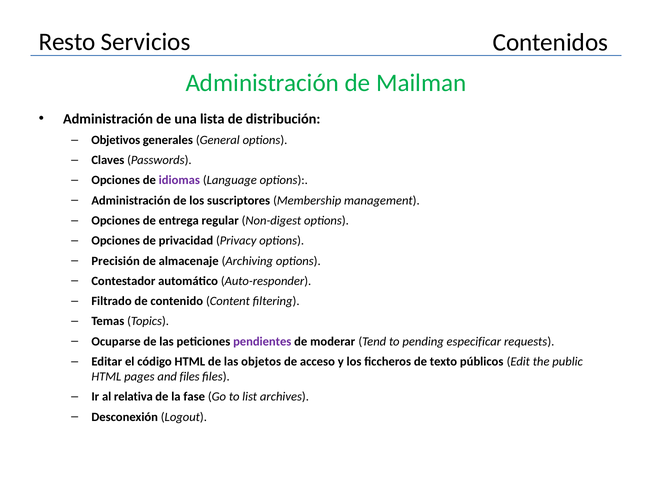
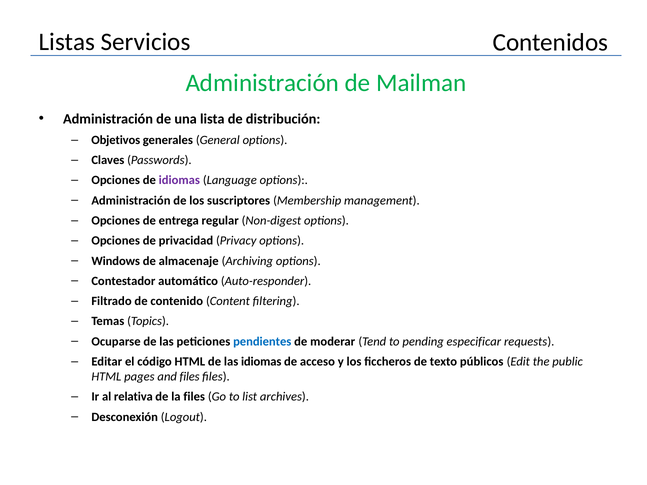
Resto: Resto -> Listas
Precisión: Precisión -> Windows
pendientes colour: purple -> blue
las objetos: objetos -> idiomas
la fase: fase -> files
